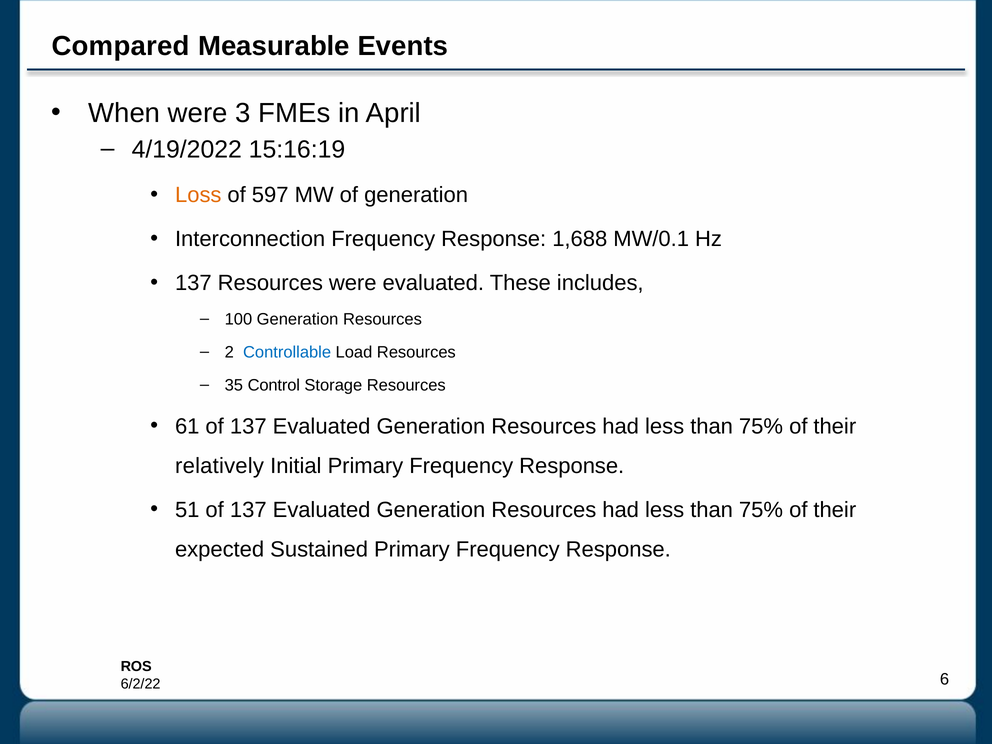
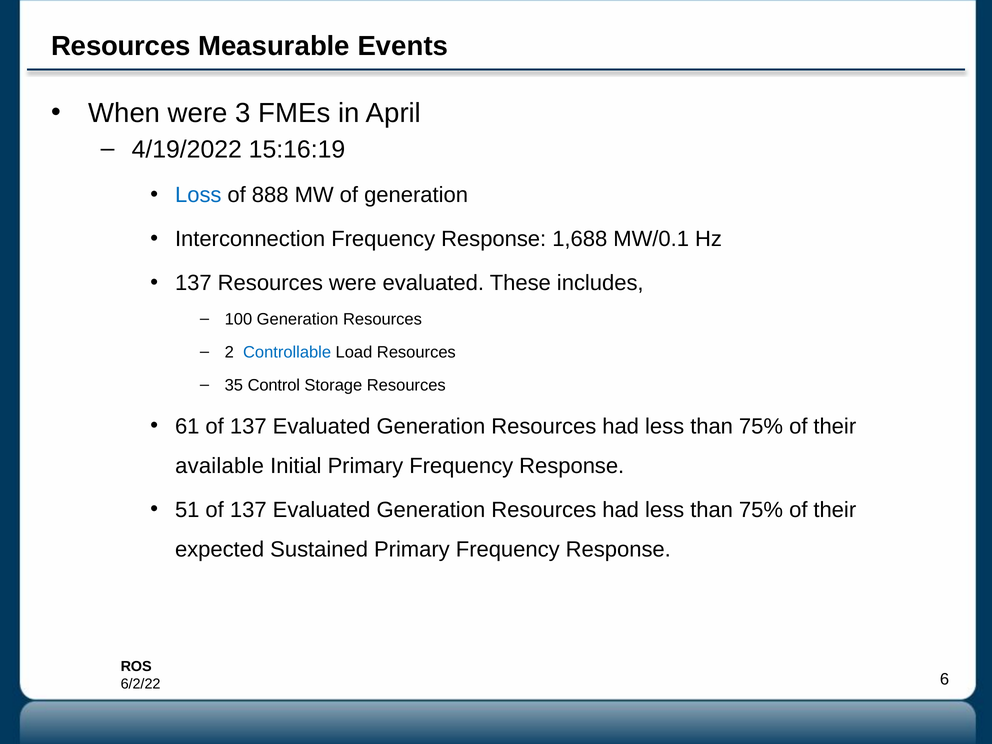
Compared at (121, 46): Compared -> Resources
Loss colour: orange -> blue
597: 597 -> 888
relatively: relatively -> available
